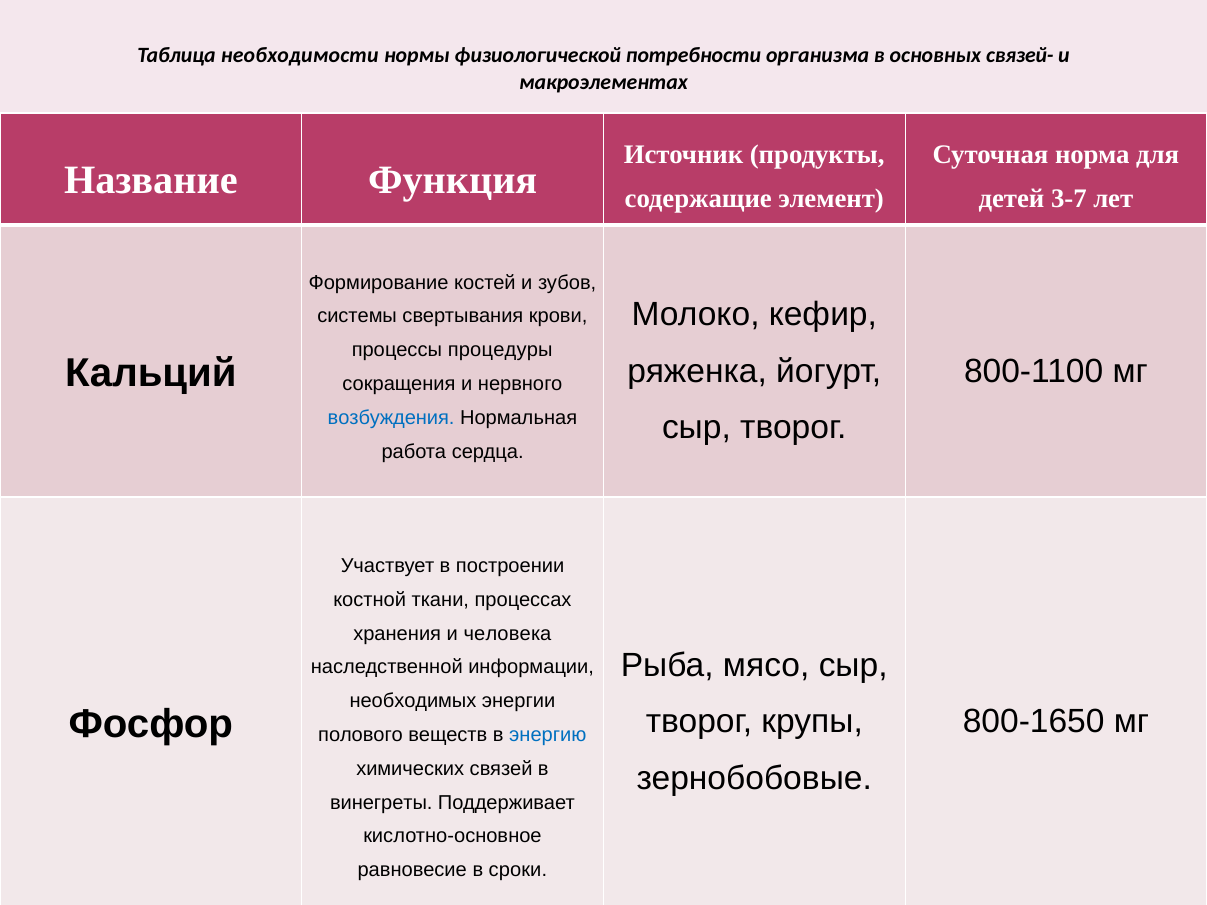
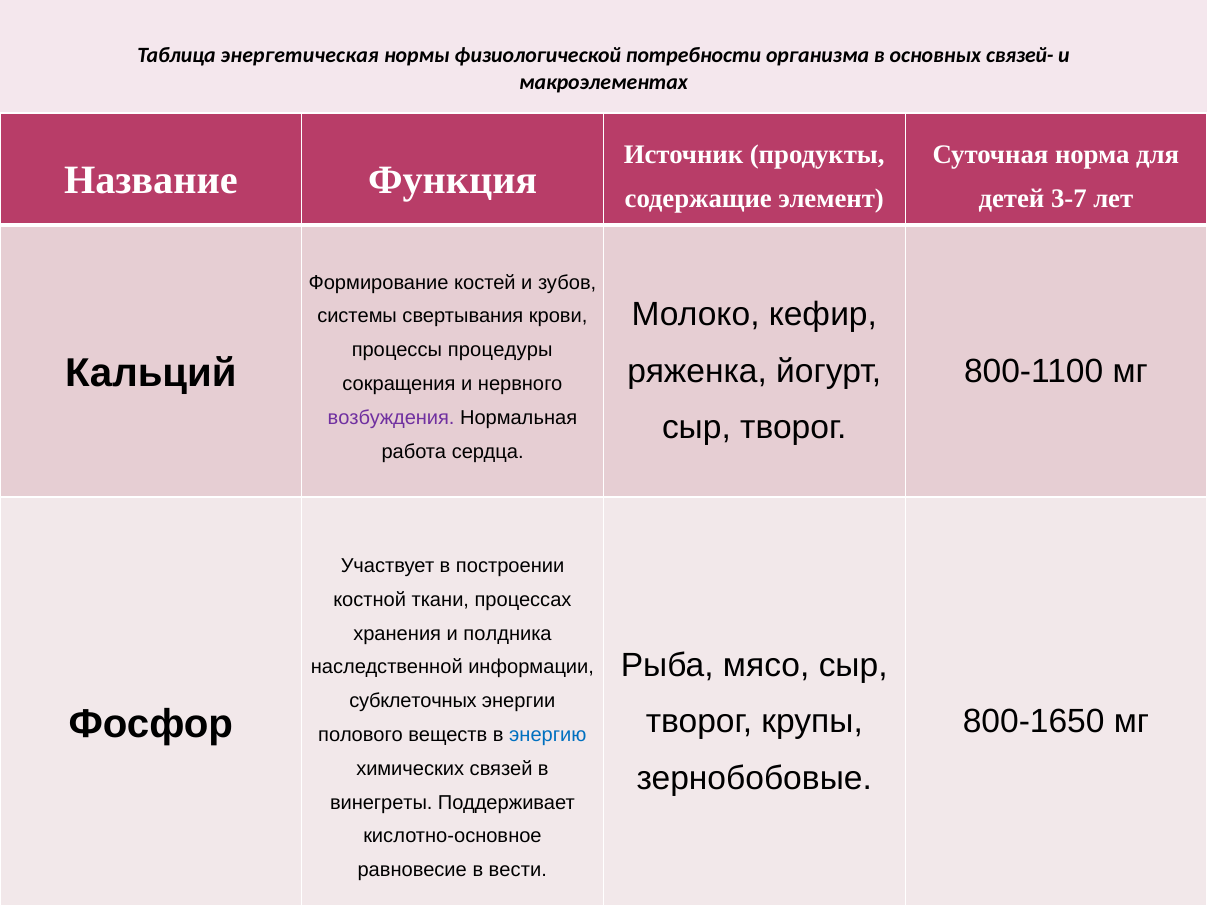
необходимости: необходимости -> энергетическая
возбуждения colour: blue -> purple
человека: человека -> полдника
необходимых: необходимых -> субклеточных
сроки: сроки -> вести
